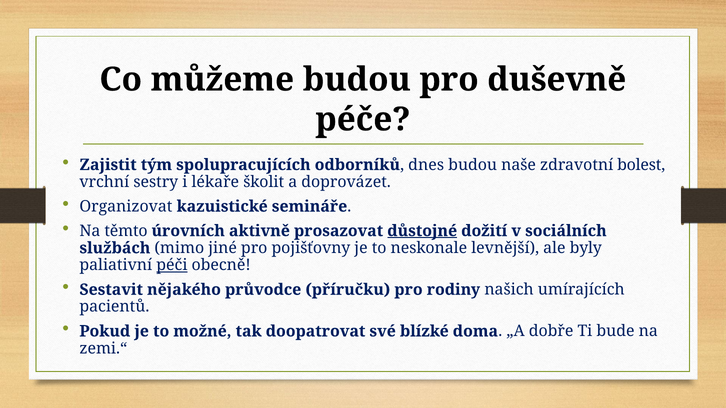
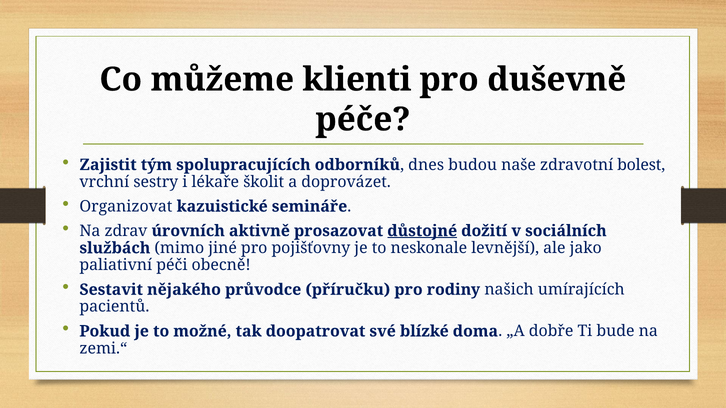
můžeme budou: budou -> klienti
těmto: těmto -> zdrav
byly: byly -> jako
péči underline: present -> none
